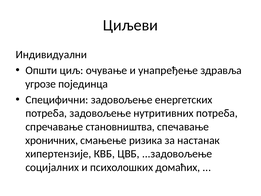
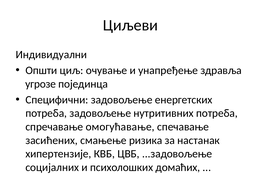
становништва: становништва -> омогућавање
хроничних: хроничних -> засићених
